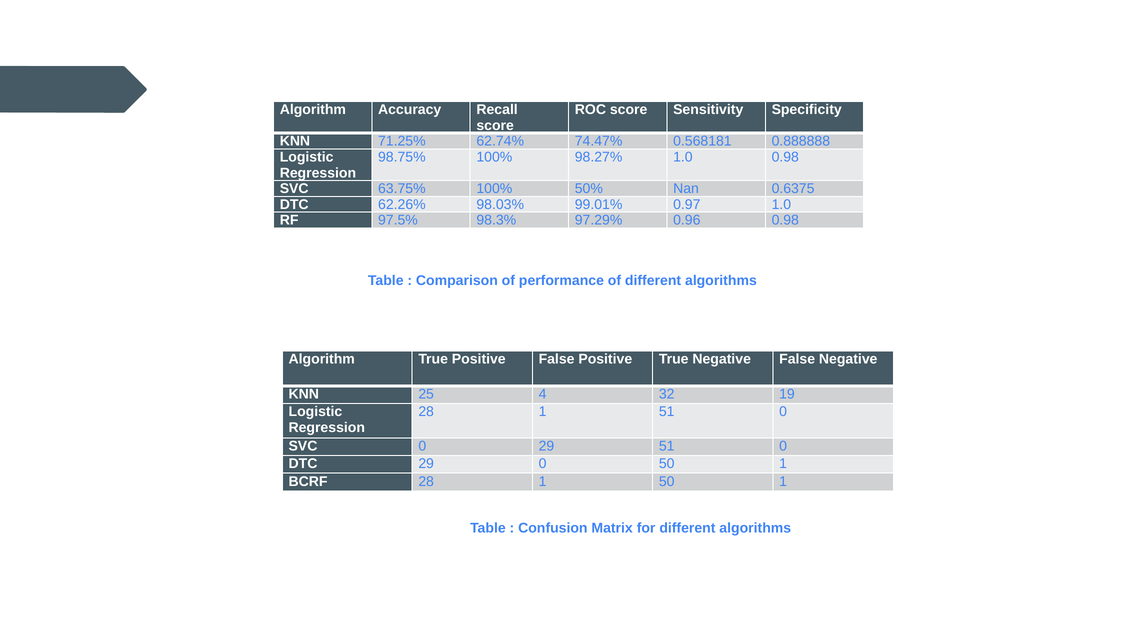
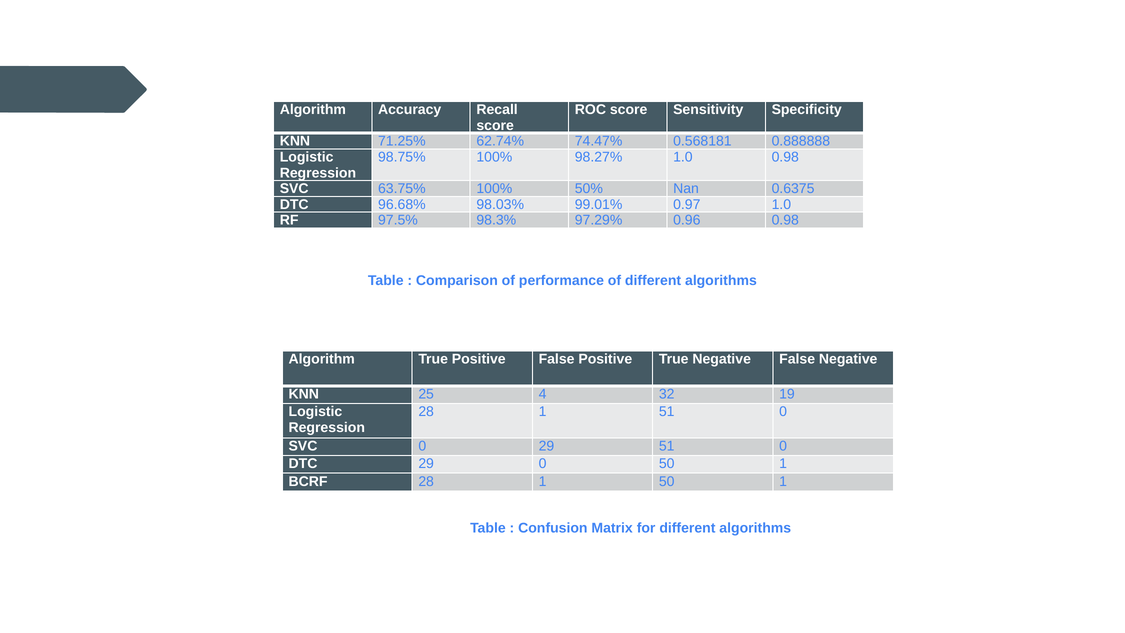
62.26%: 62.26% -> 96.68%
